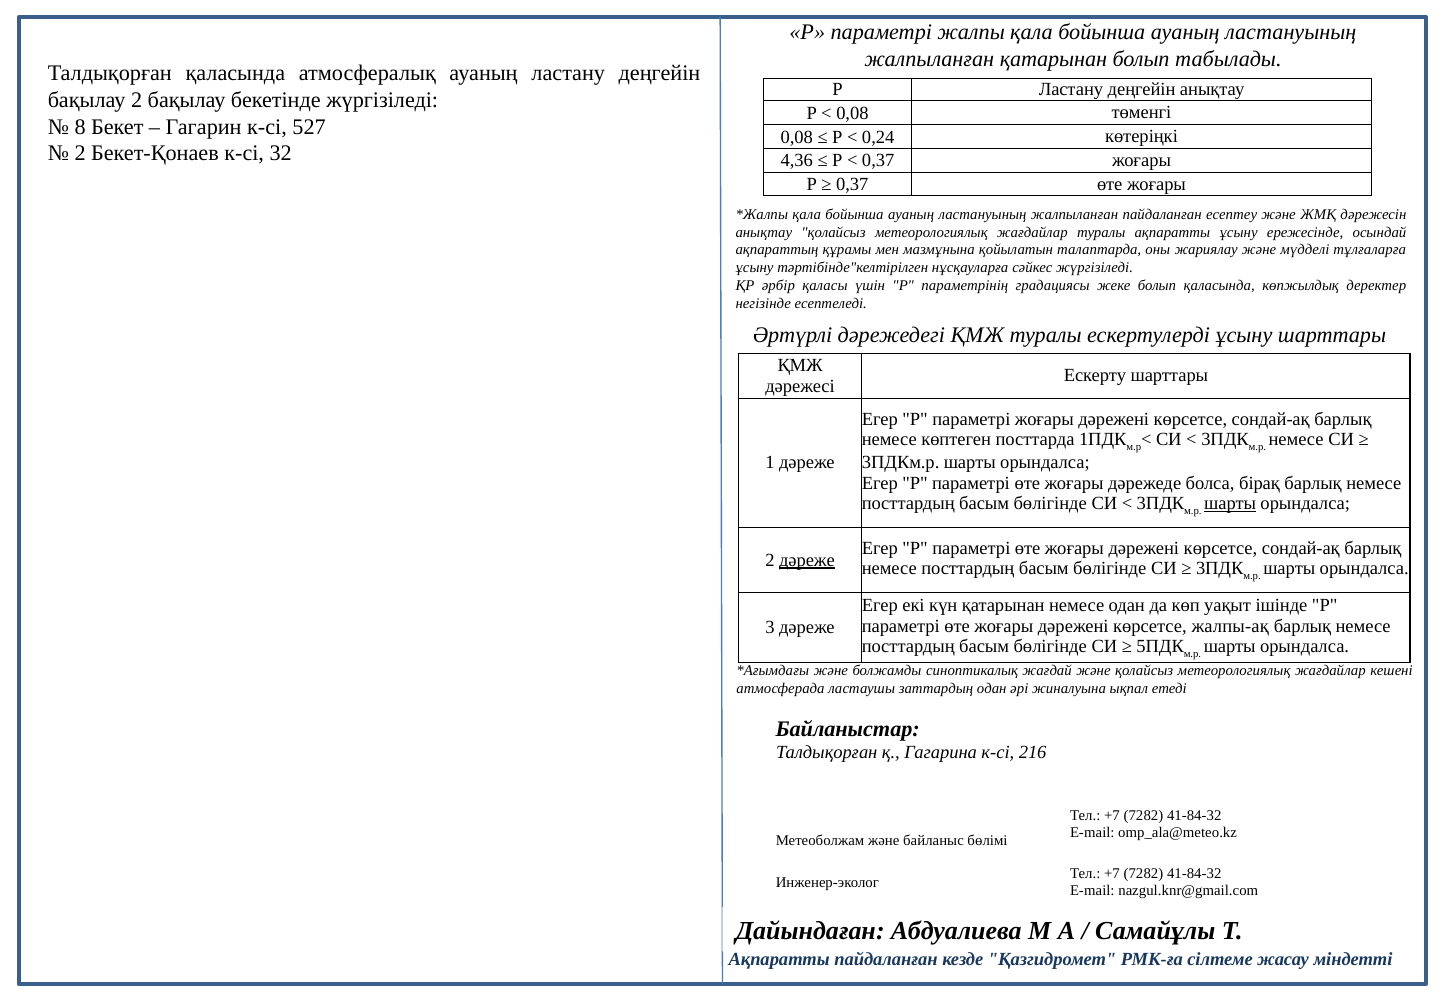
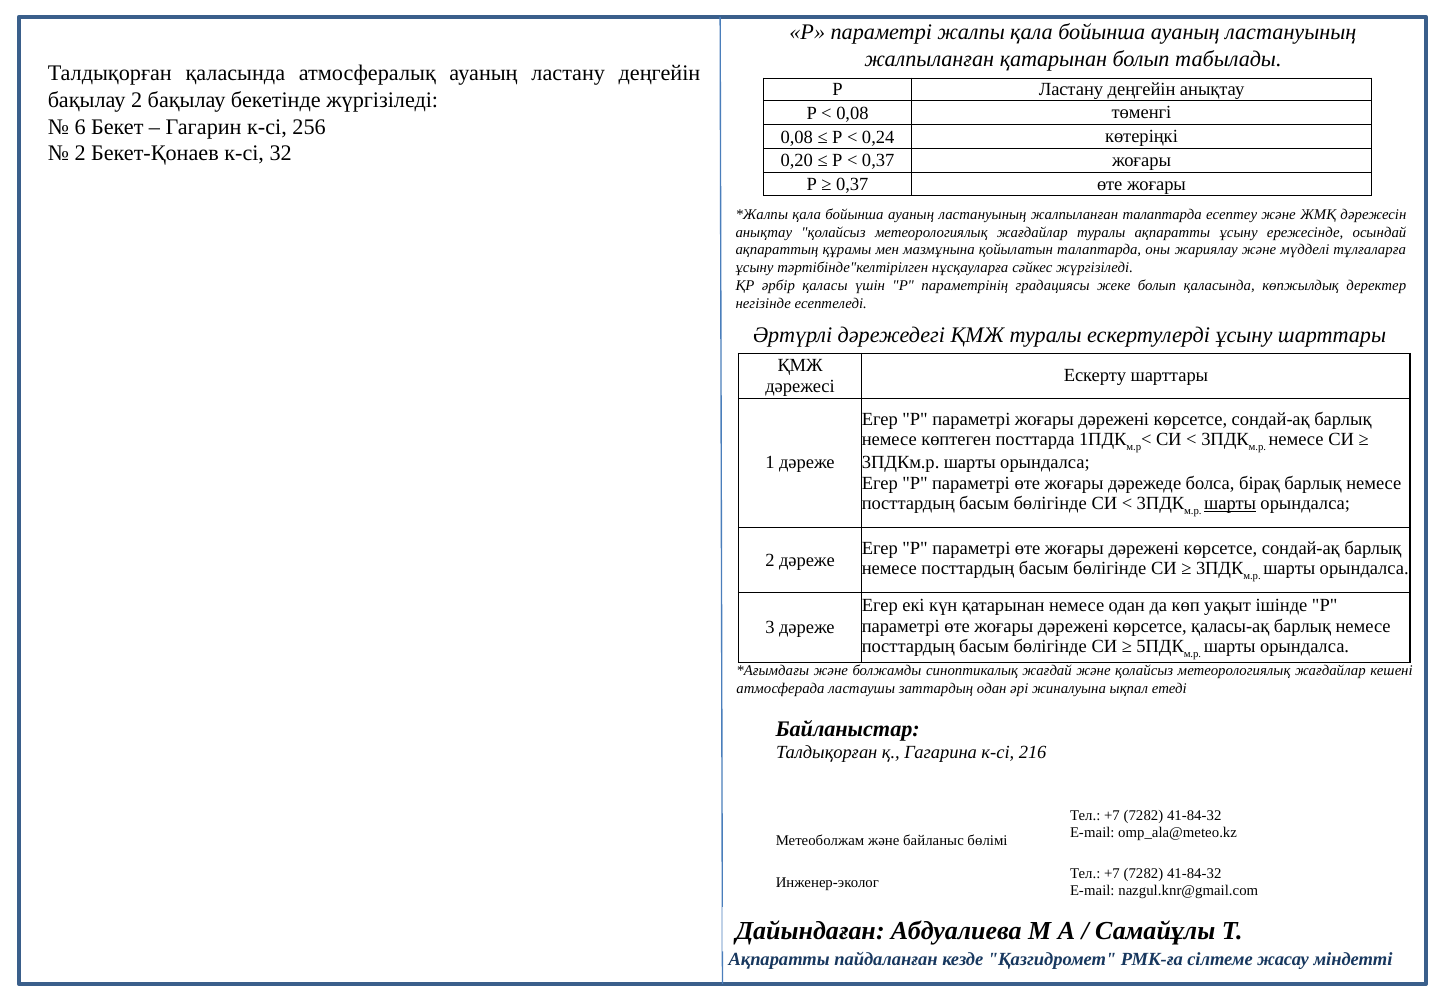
8: 8 -> 6
527: 527 -> 256
4,36: 4,36 -> 0,20
жалпыланған пайдаланған: пайдаланған -> талаптарда
дәреже at (807, 560) underline: present -> none
жалпы-ақ: жалпы-ақ -> қаласы-ақ
